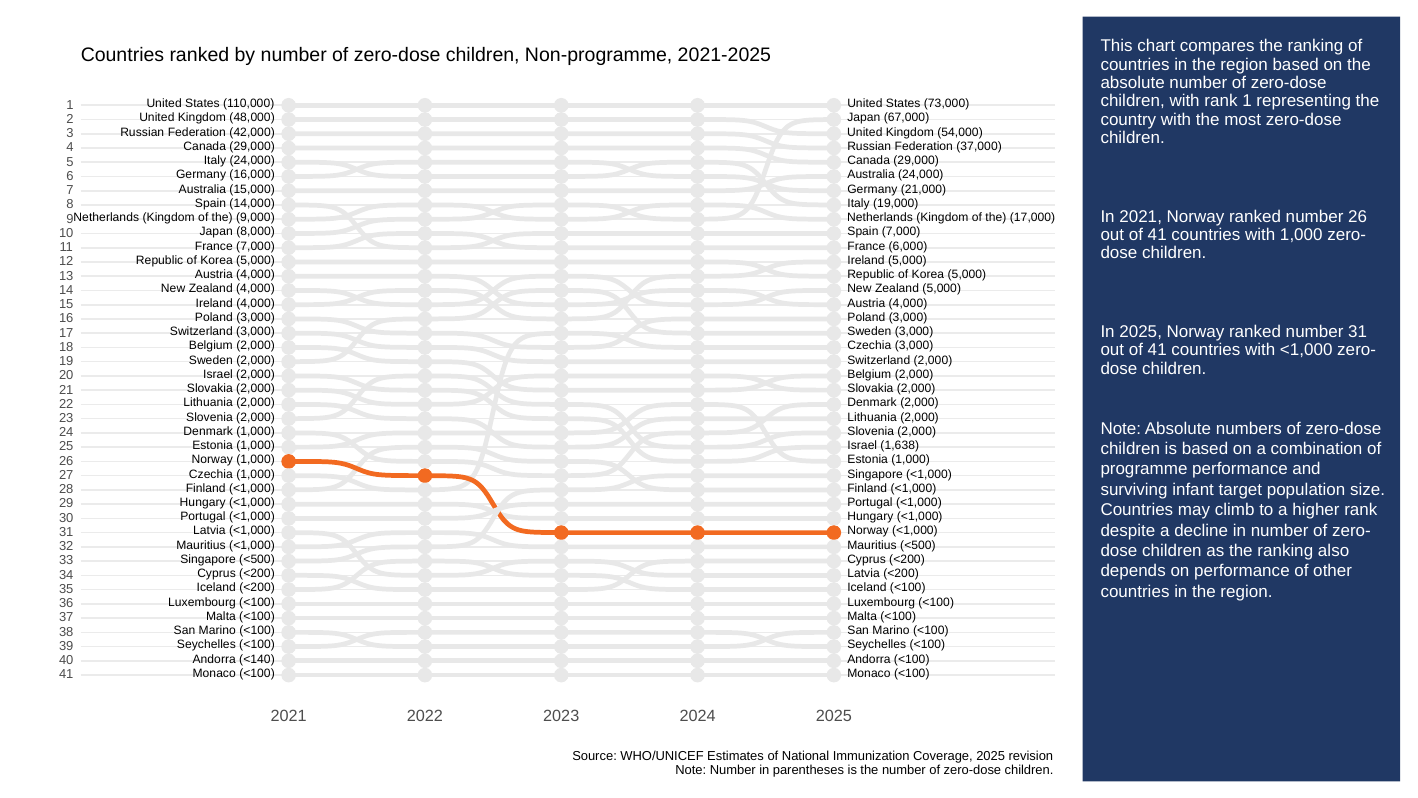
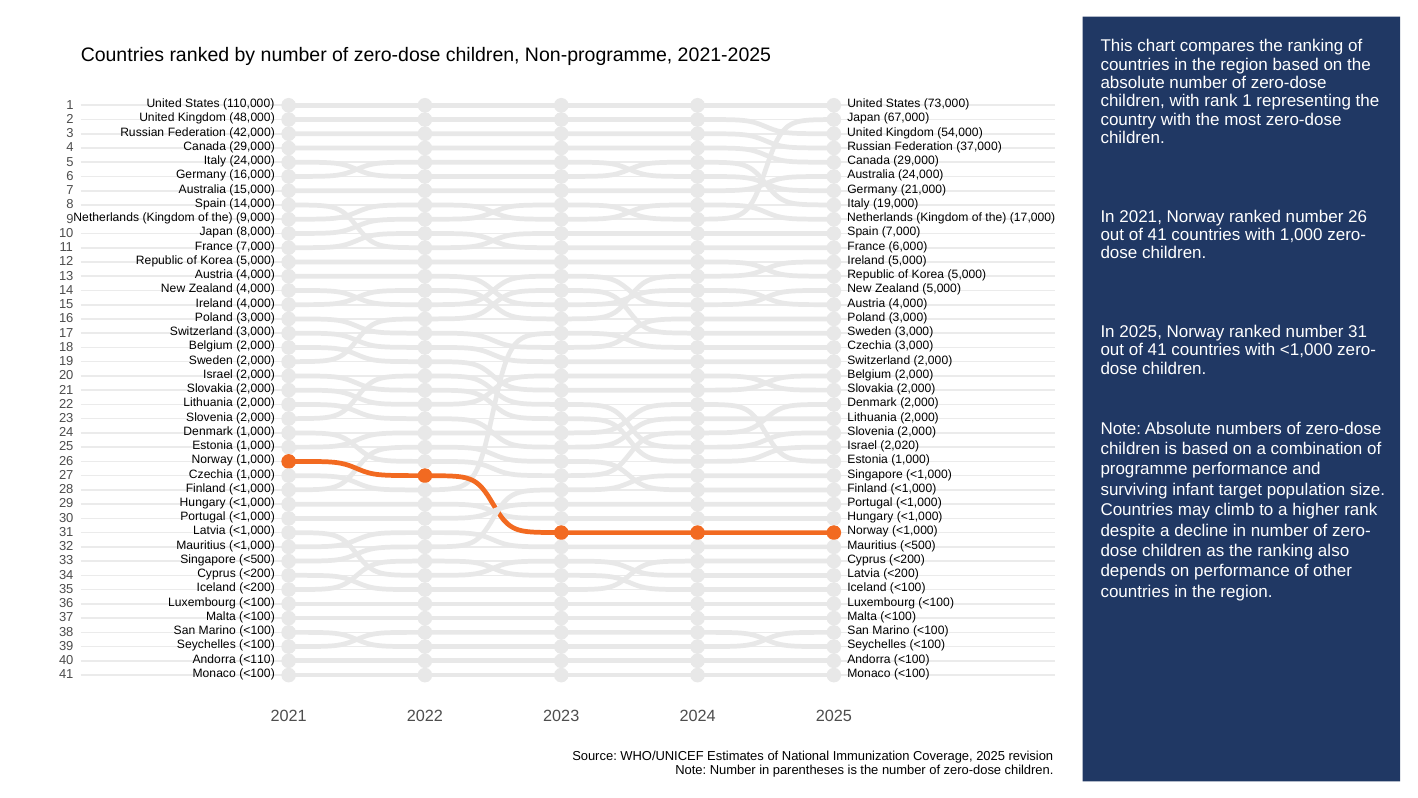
1,638: 1,638 -> 2,020
<140: <140 -> <110
